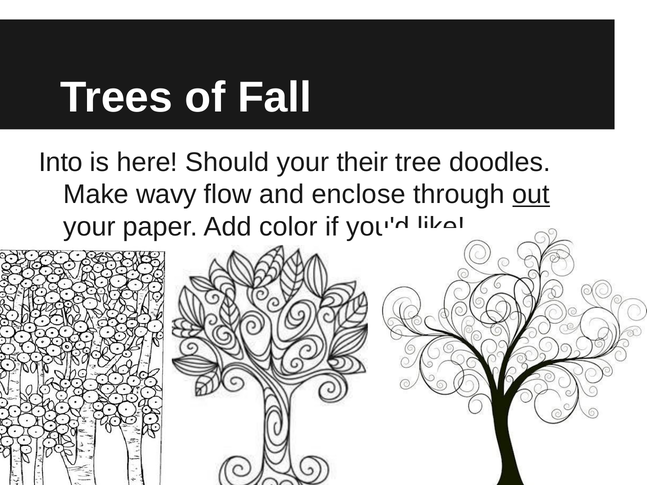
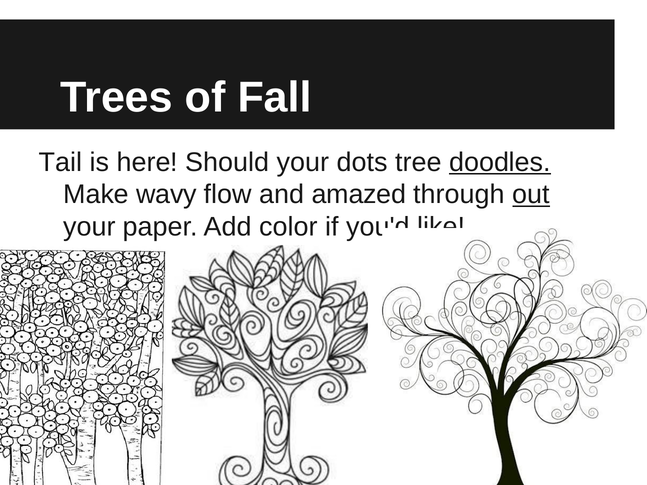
Into: Into -> Tail
their: their -> dots
doodles underline: none -> present
enclose: enclose -> amazed
